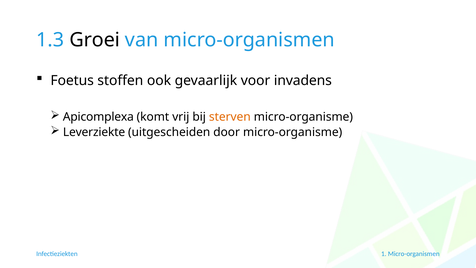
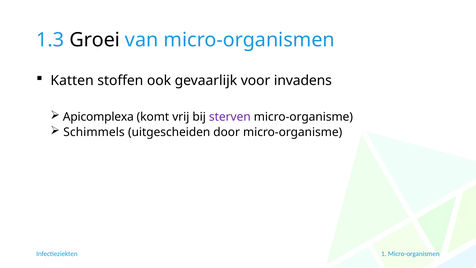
Foetus: Foetus -> Katten
sterven colour: orange -> purple
Leverziekte: Leverziekte -> Schimmels
